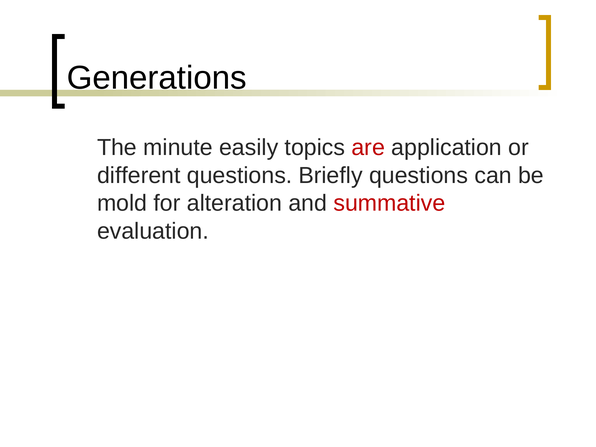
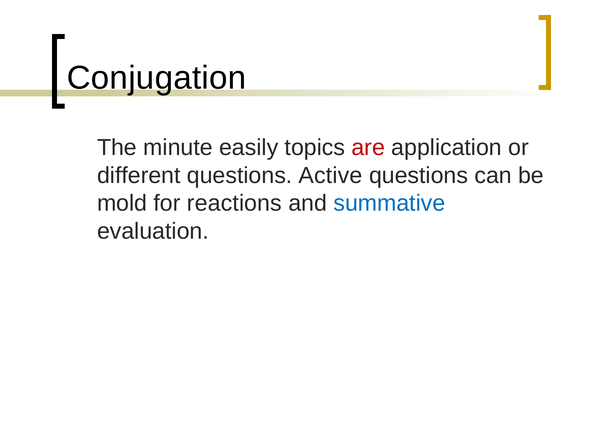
Generations: Generations -> Conjugation
Briefly: Briefly -> Active
alteration: alteration -> reactions
summative colour: red -> blue
